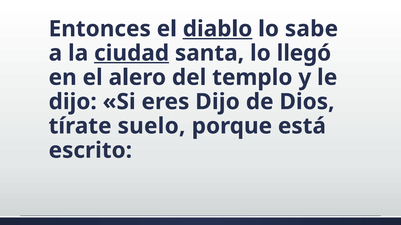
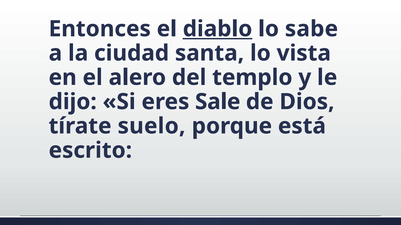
ciudad underline: present -> none
llegó: llegó -> vista
eres Dijo: Dijo -> Sale
